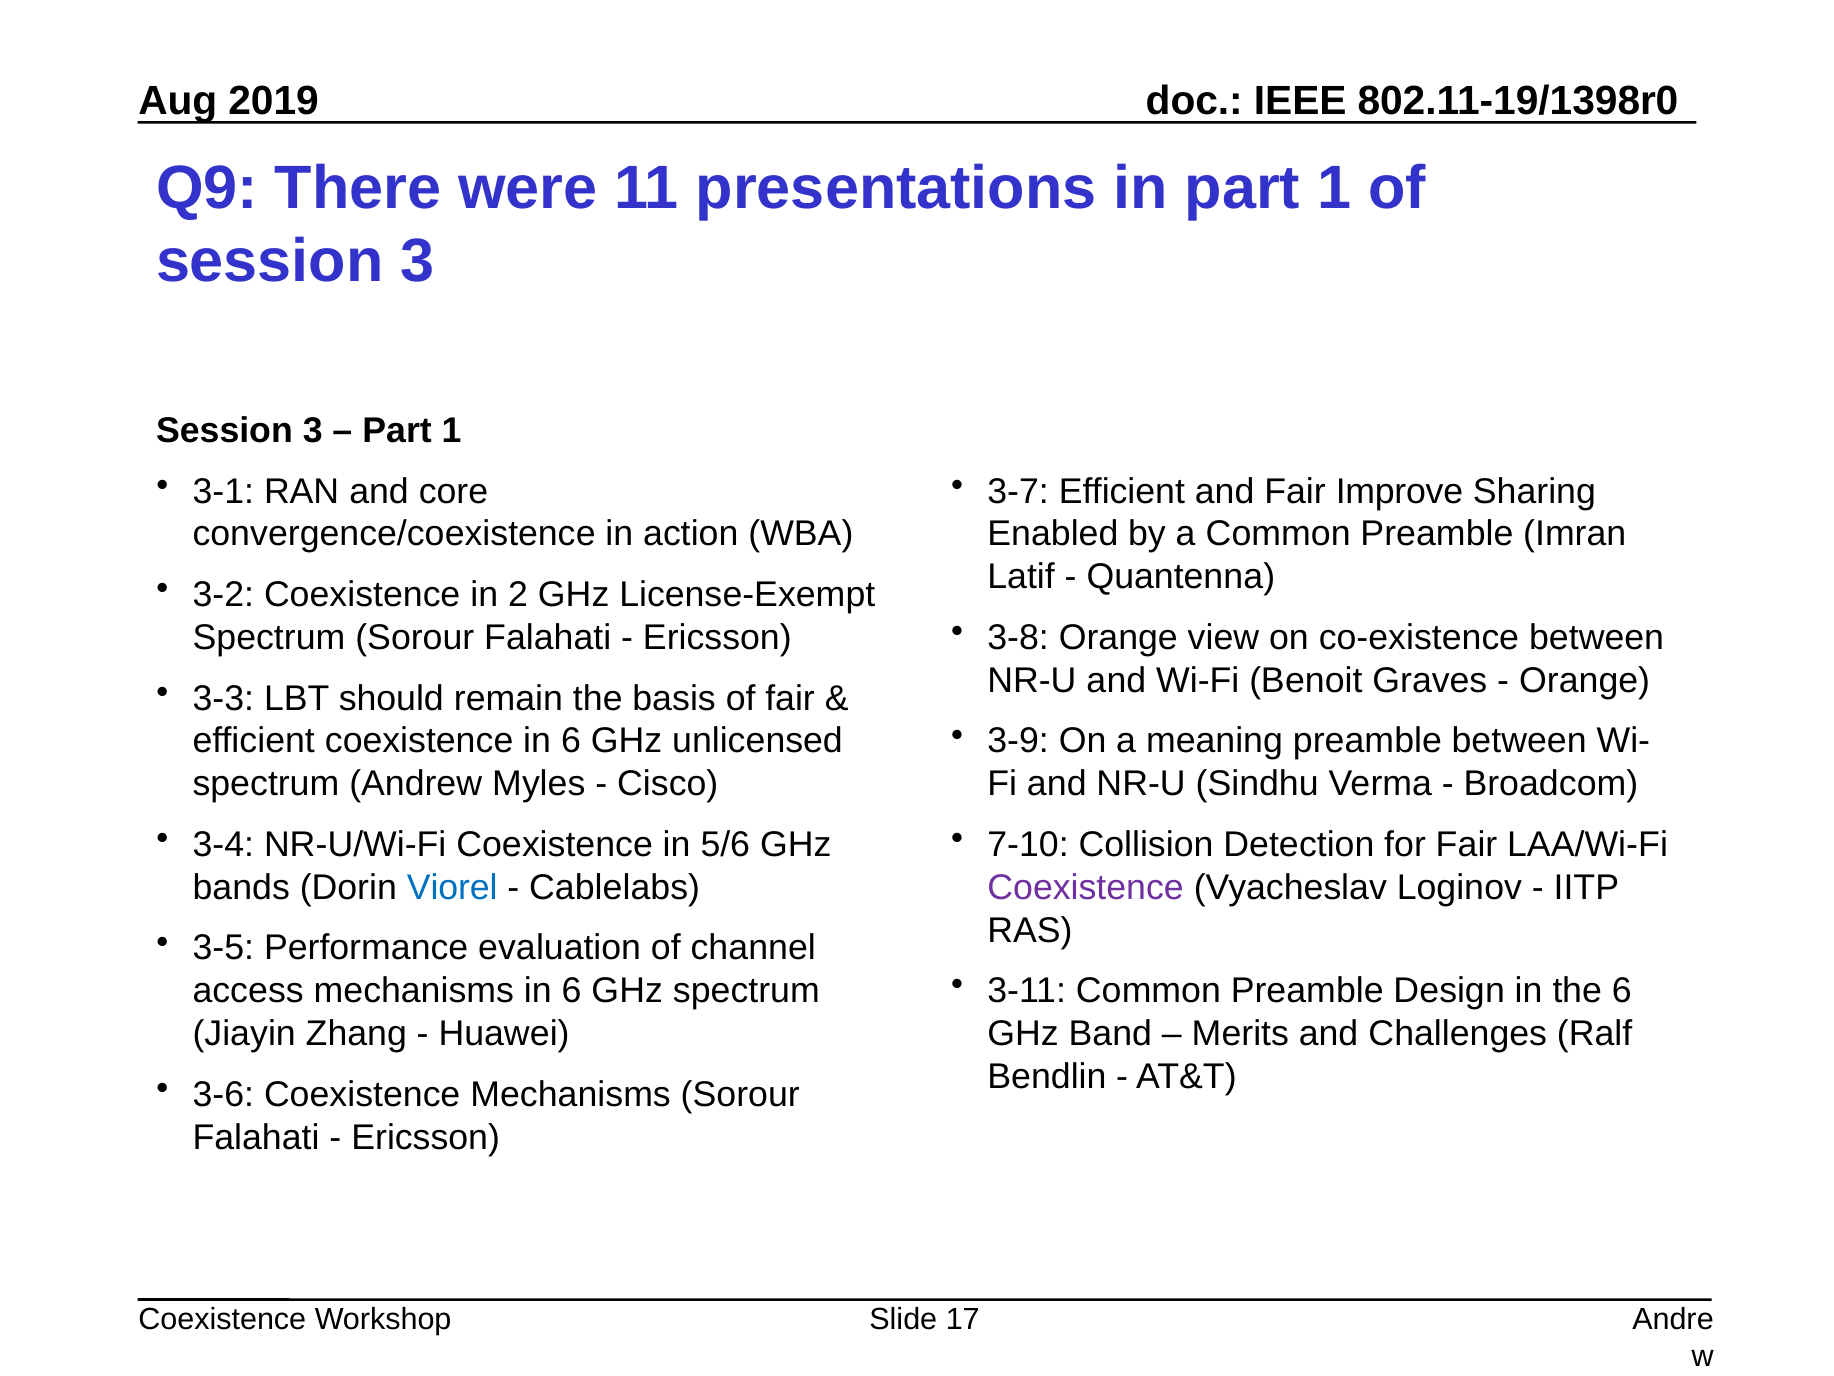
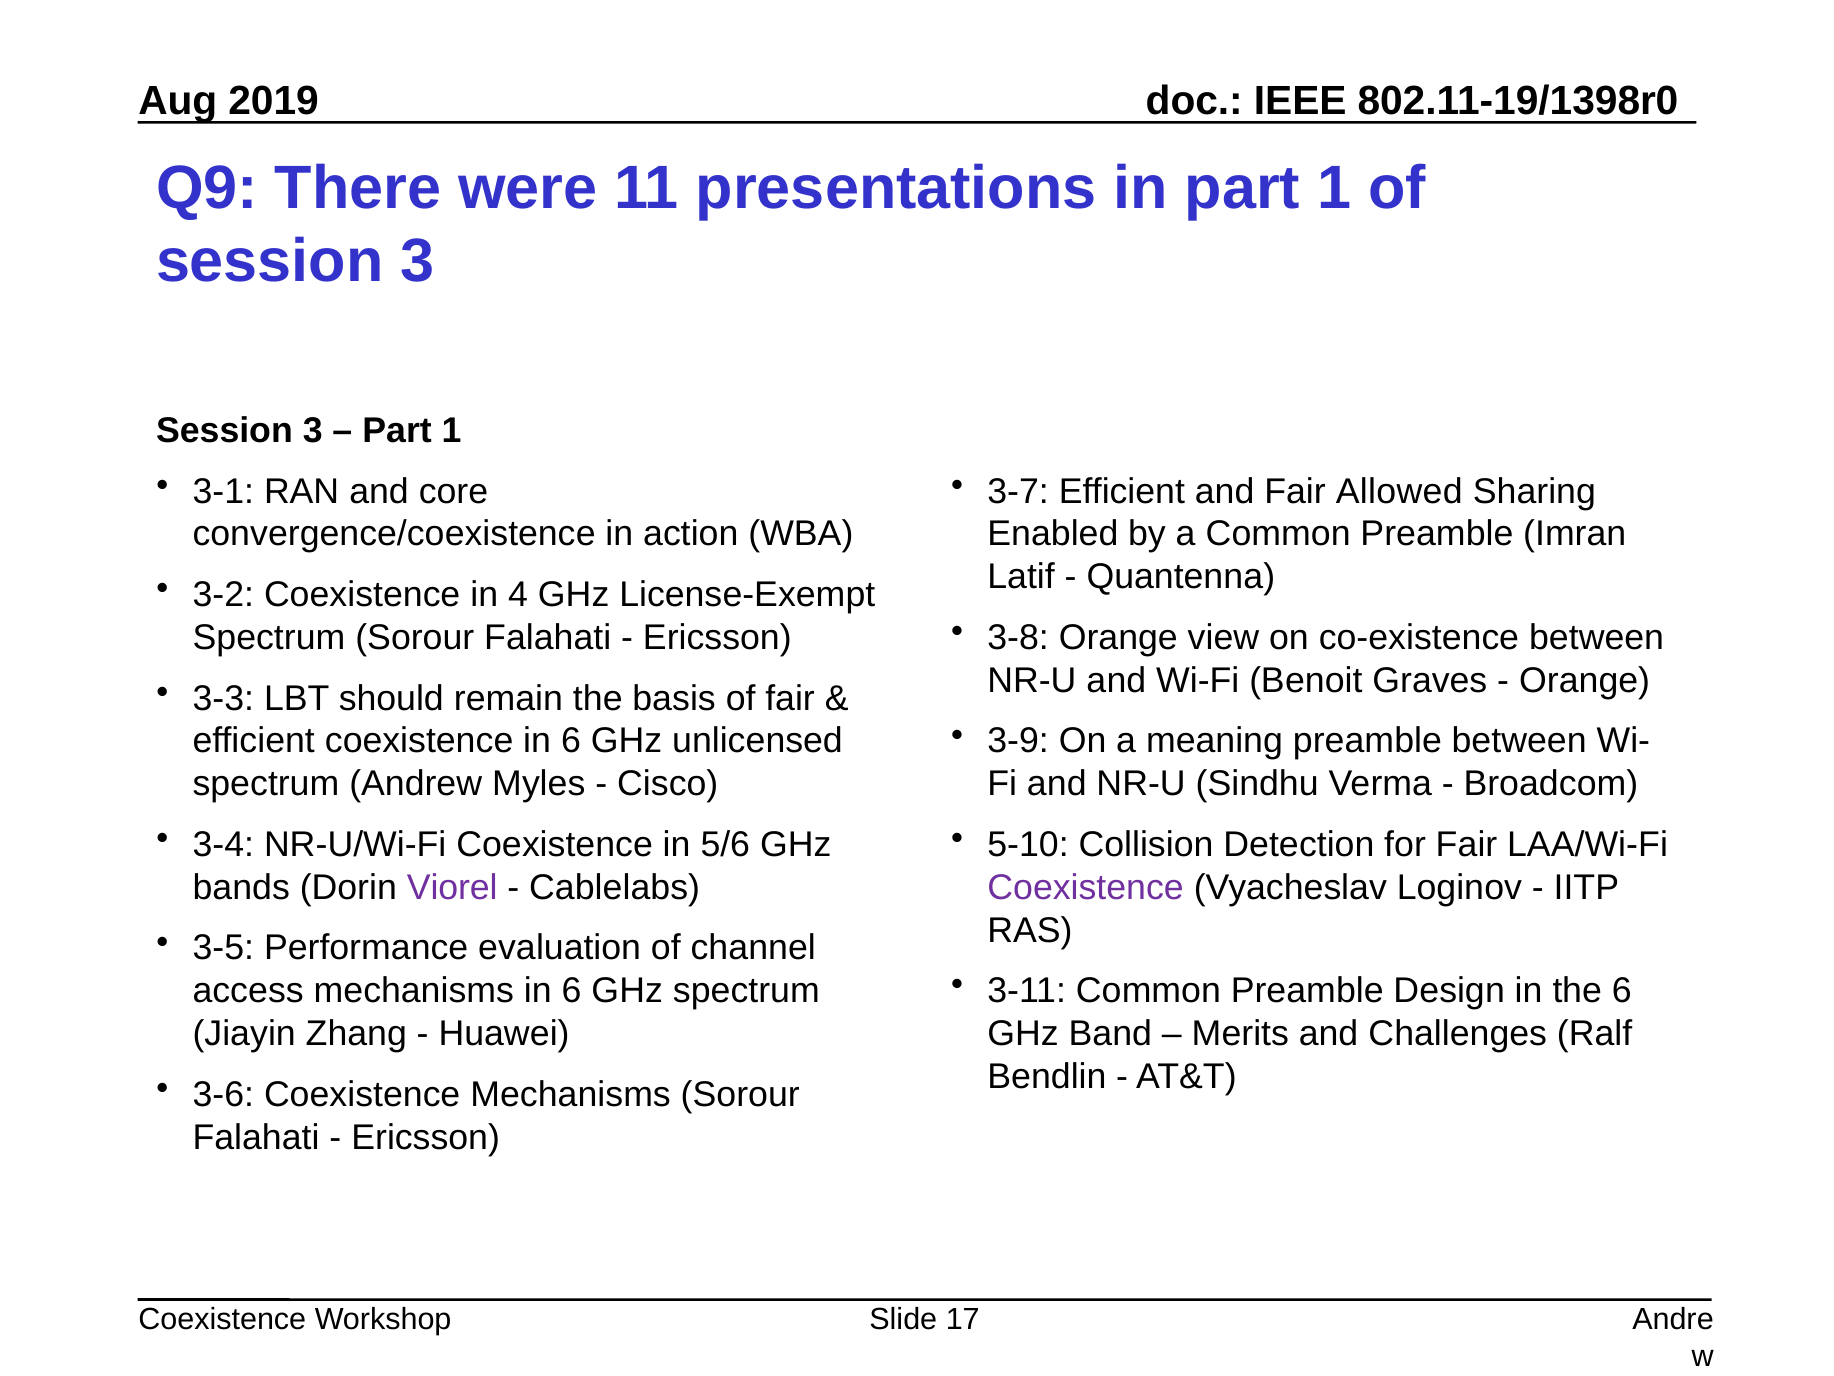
Improve: Improve -> Allowed
2: 2 -> 4
7-10: 7-10 -> 5-10
Viorel colour: blue -> purple
